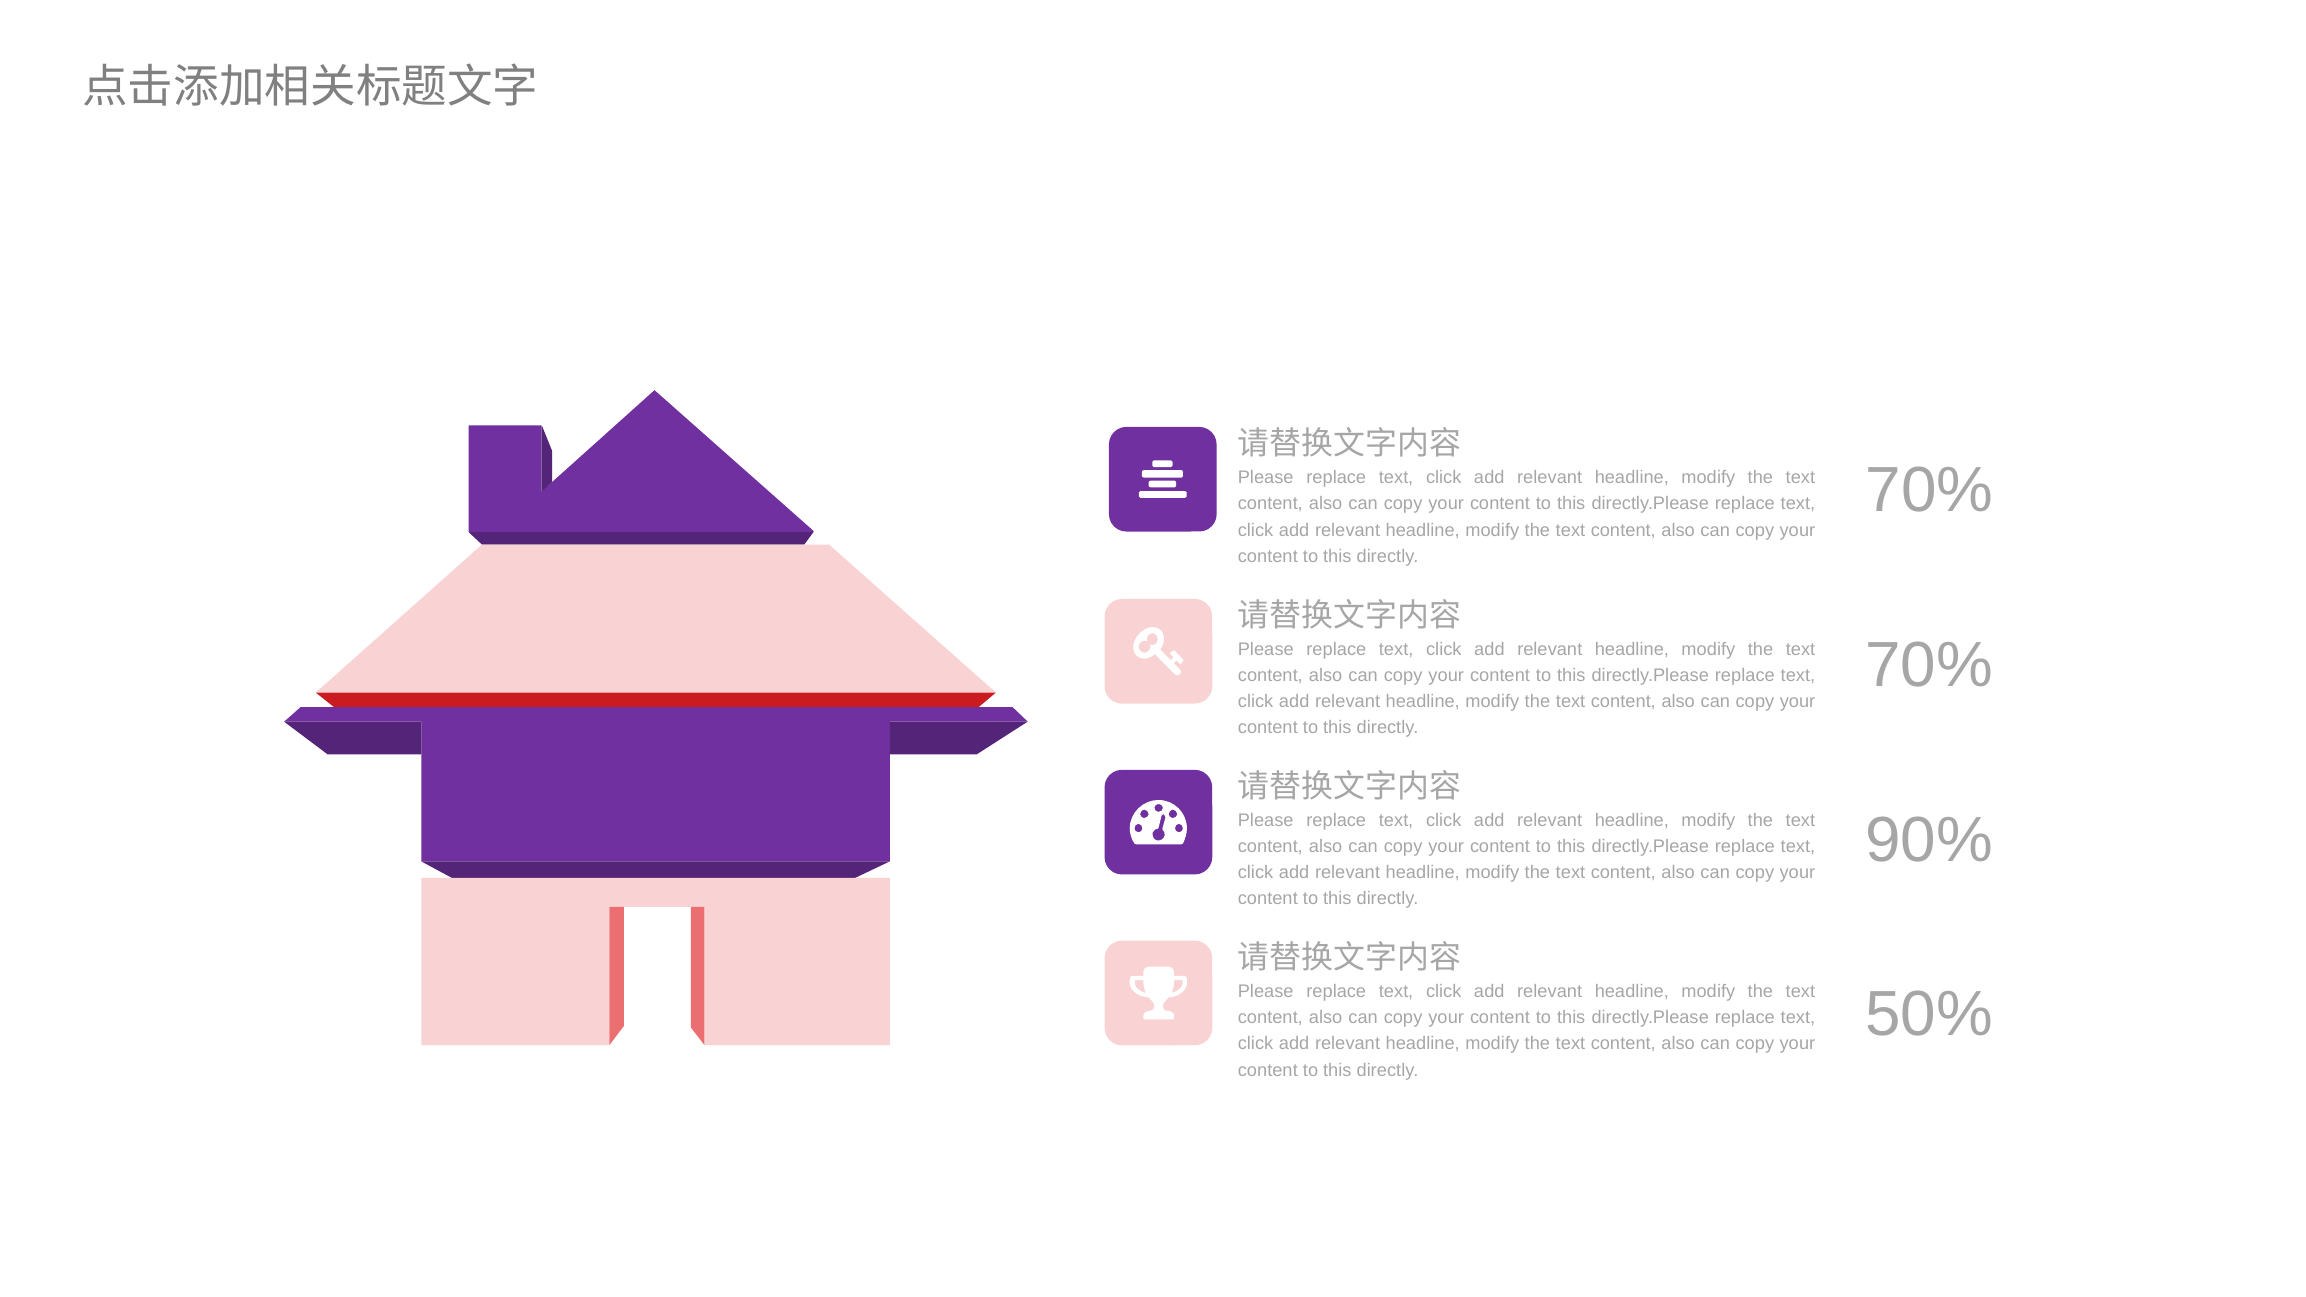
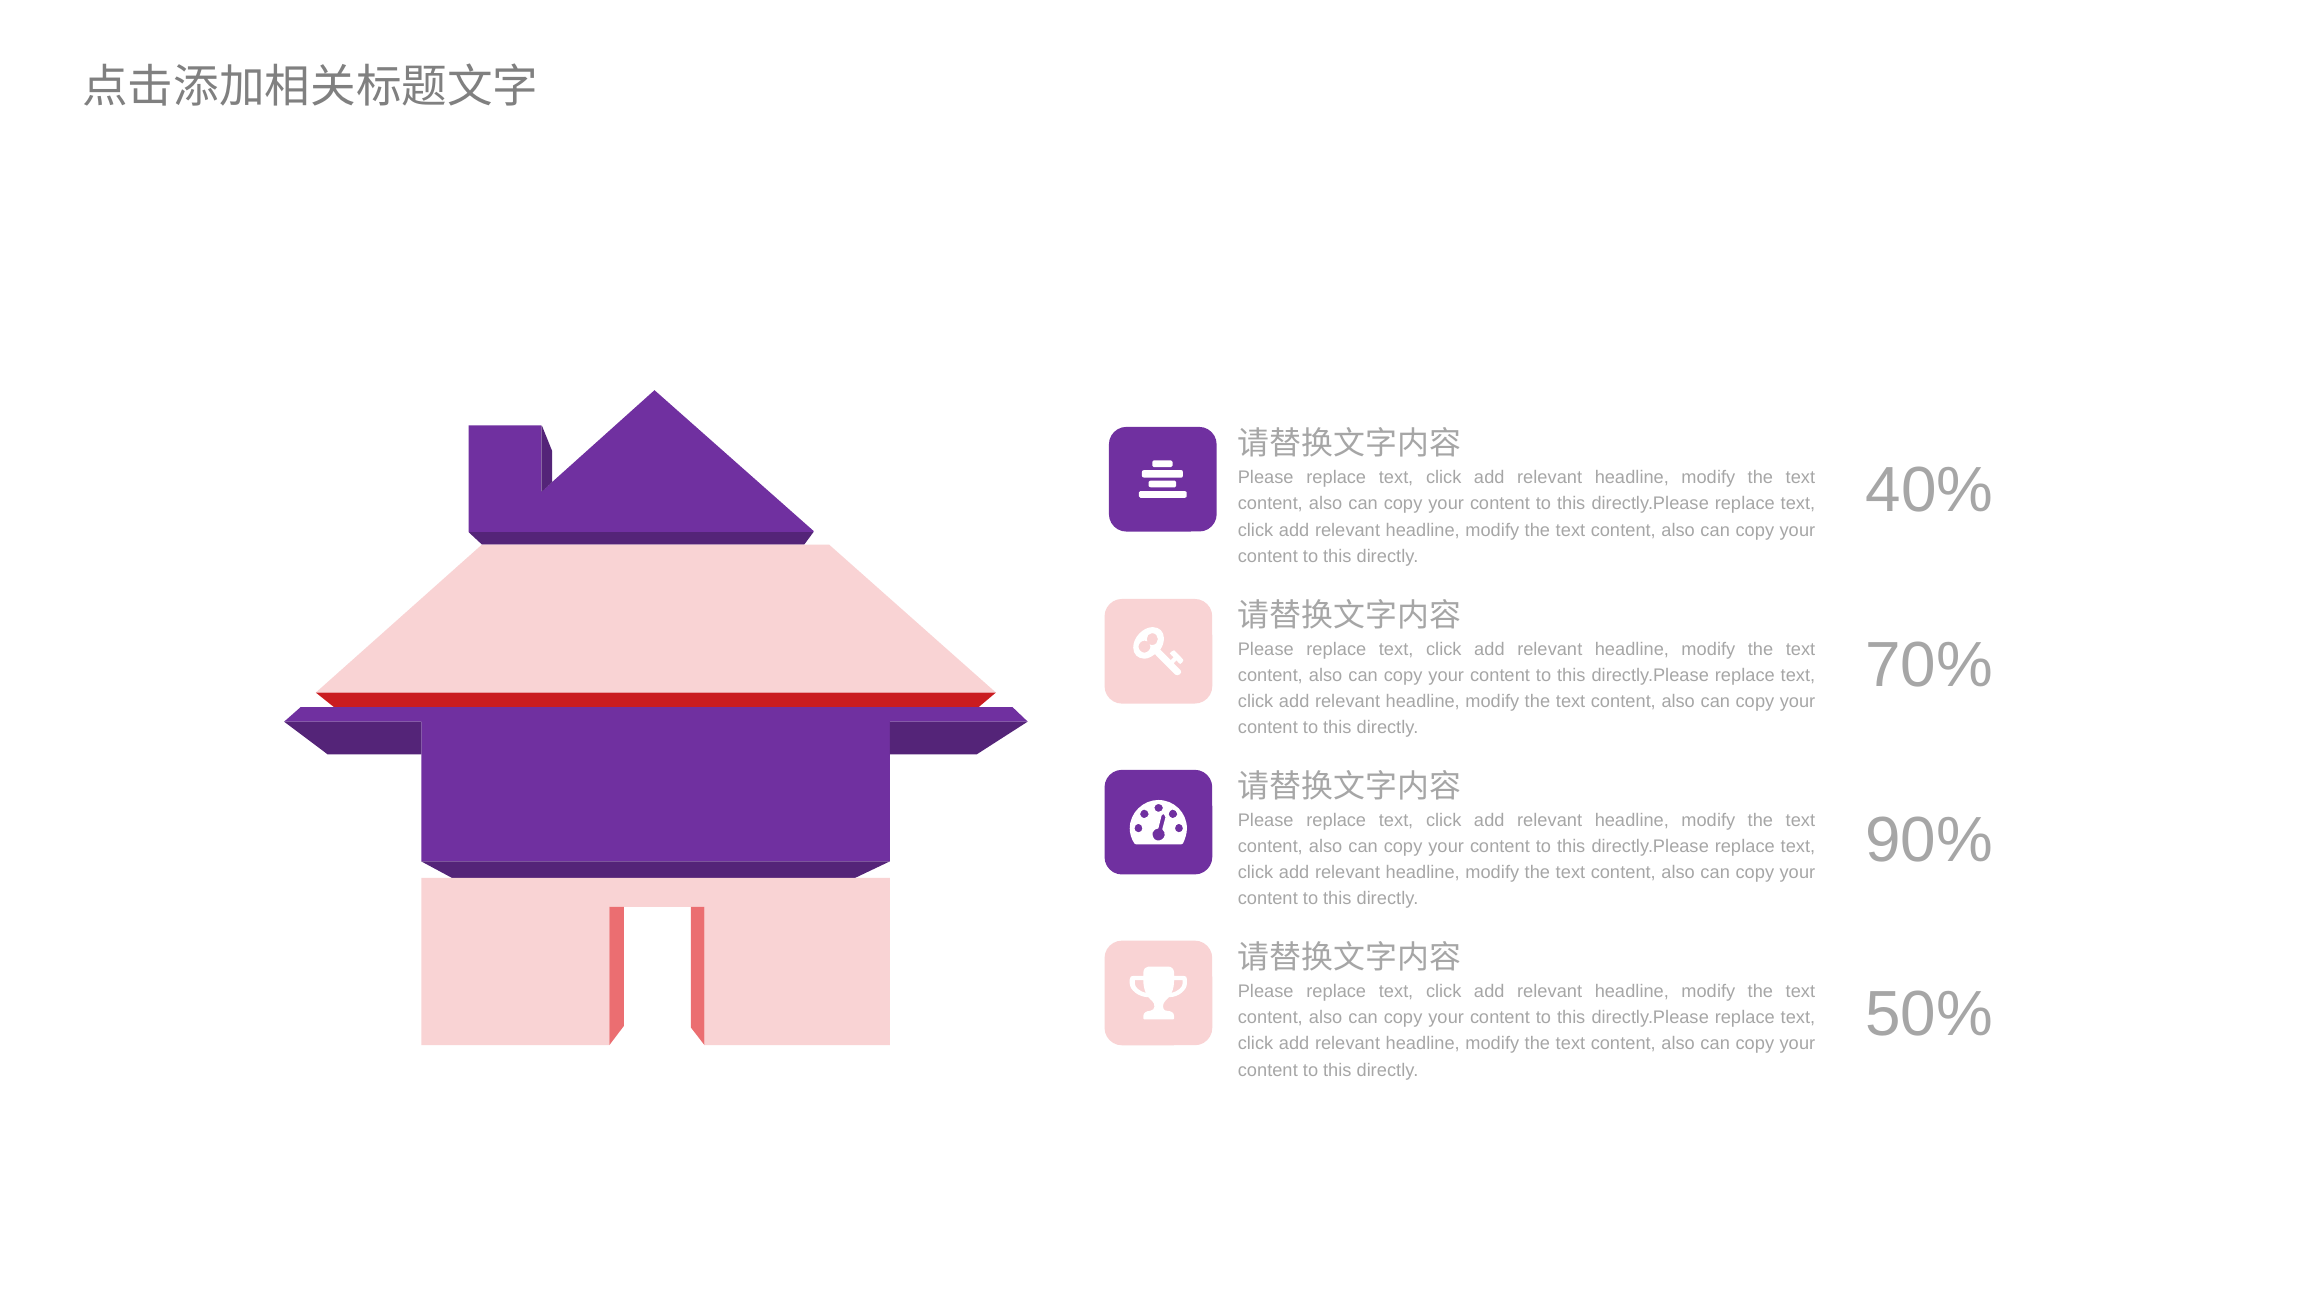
70% at (1929, 490): 70% -> 40%
